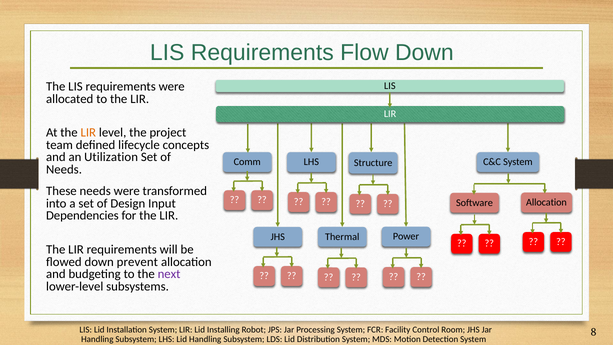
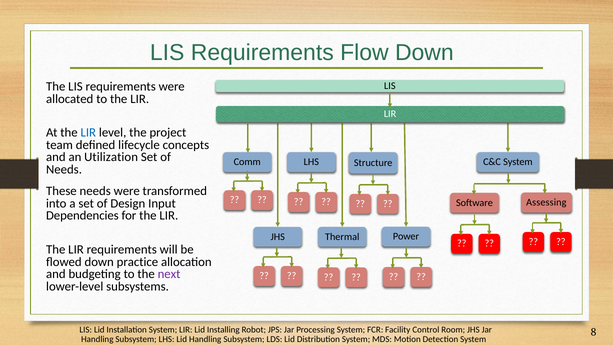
LIR at (88, 133) colour: orange -> blue
Software Allocation: Allocation -> Assessing
prevent: prevent -> practice
